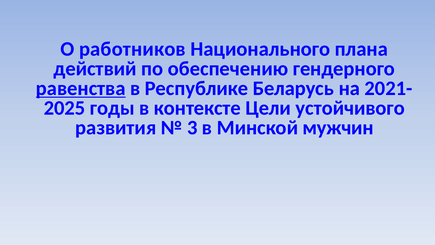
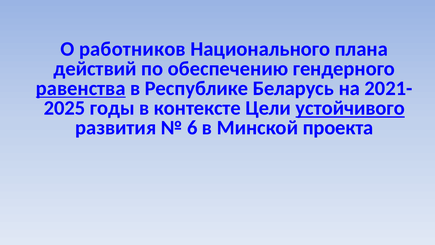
устойчивого underline: none -> present
3: 3 -> 6
мужчин: мужчин -> проекта
